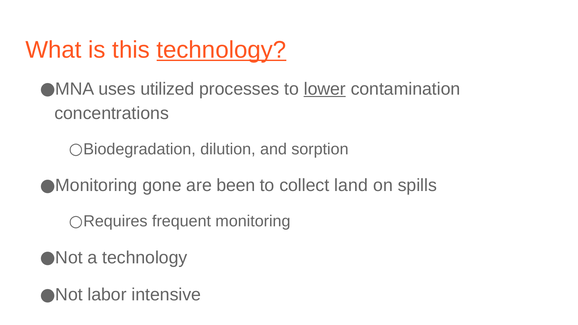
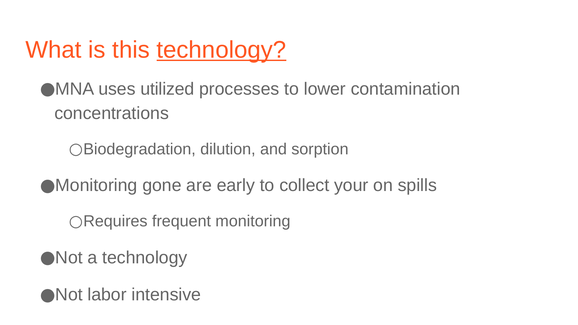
lower underline: present -> none
been: been -> early
land: land -> your
